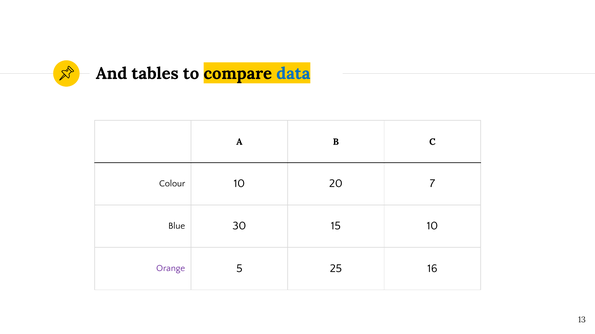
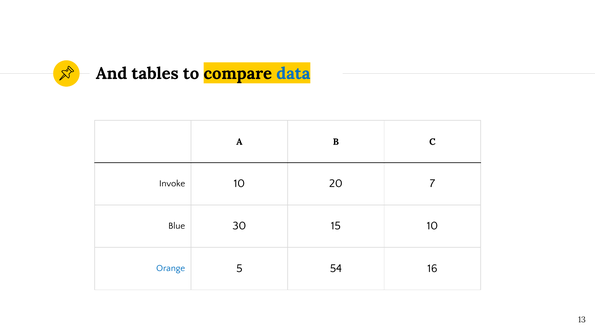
Colour: Colour -> Invoke
Orange colour: purple -> blue
25: 25 -> 54
